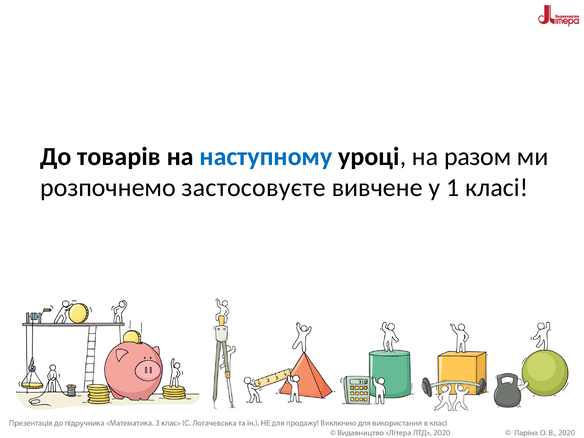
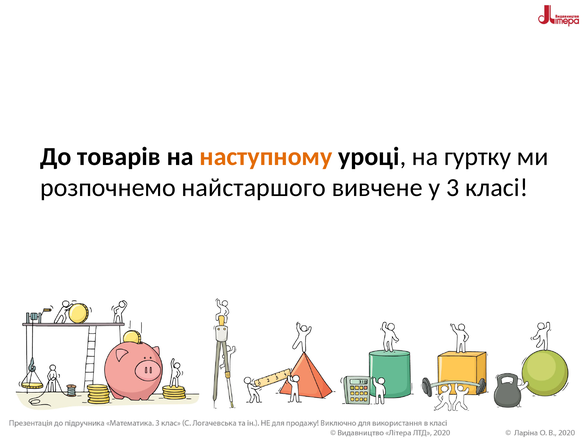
наступному colour: blue -> orange
разом: разом -> гуртку
застосовуєте: застосовуєте -> найстаршого
1: 1 -> 3
